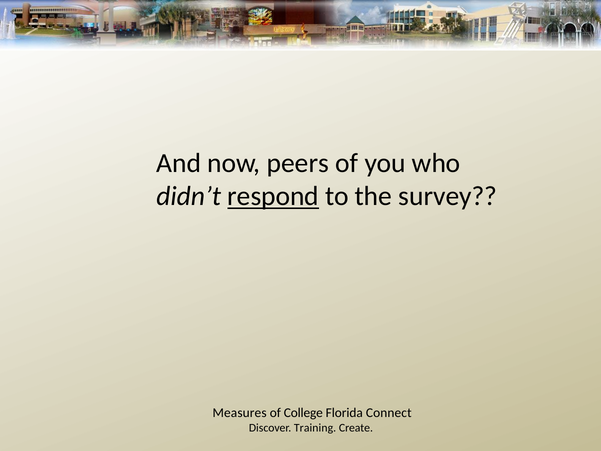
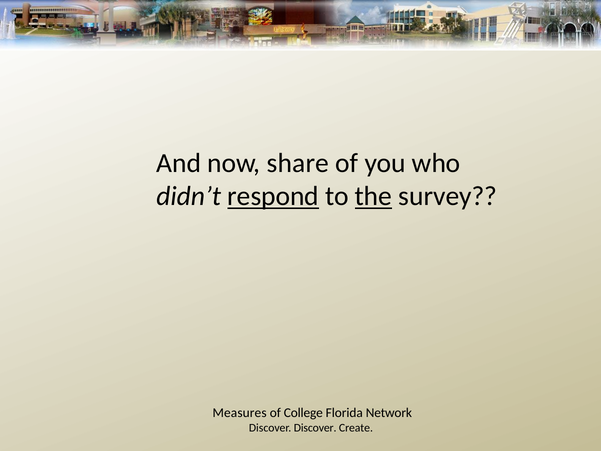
peers: peers -> share
the underline: none -> present
Connect: Connect -> Network
Discover Training: Training -> Discover
